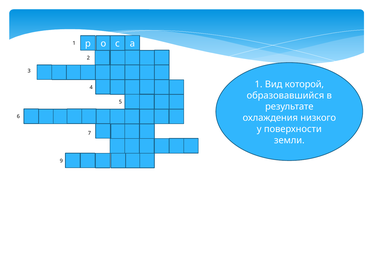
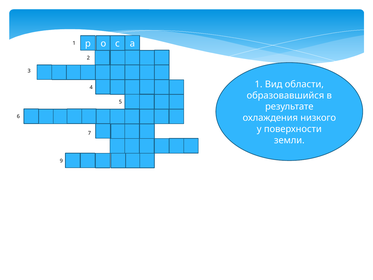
которой: которой -> области
